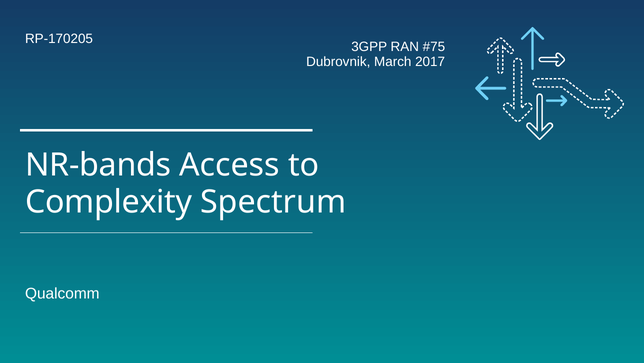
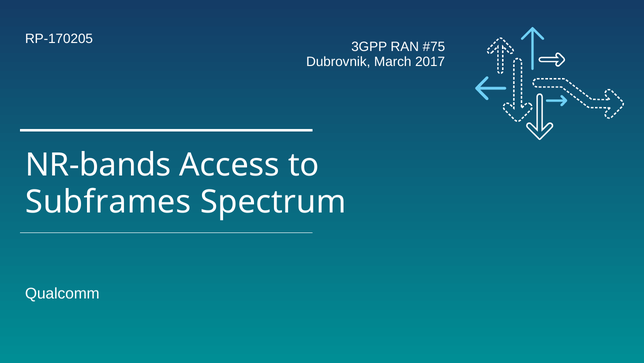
Complexity: Complexity -> Subframes
